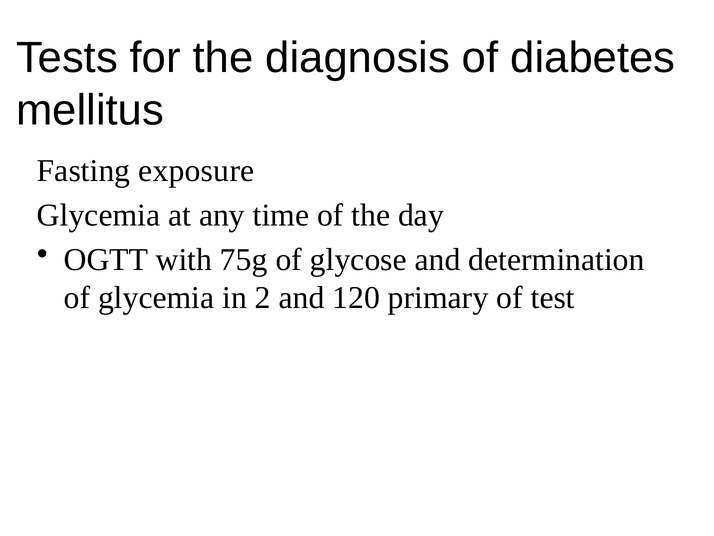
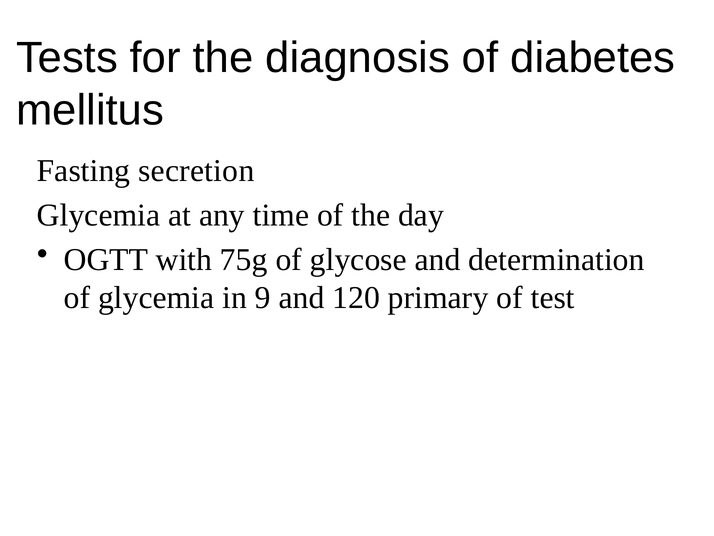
exposure: exposure -> secretion
2: 2 -> 9
